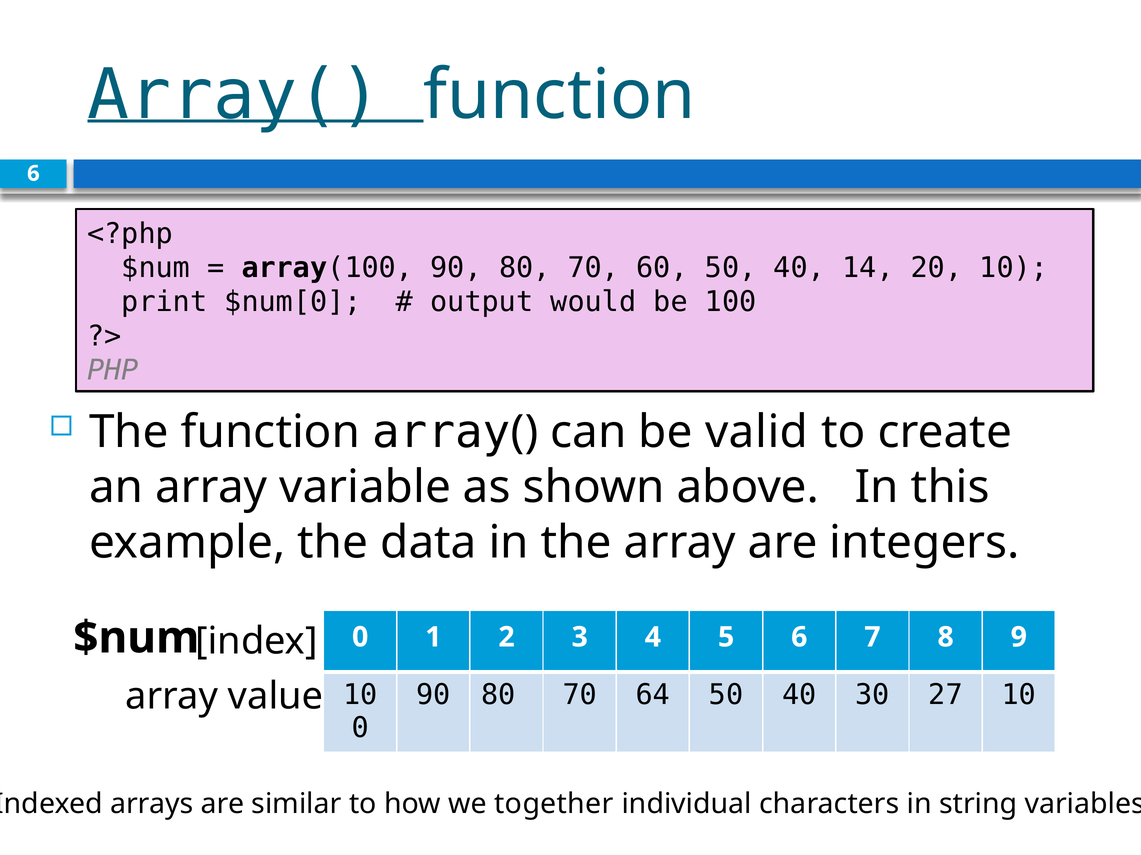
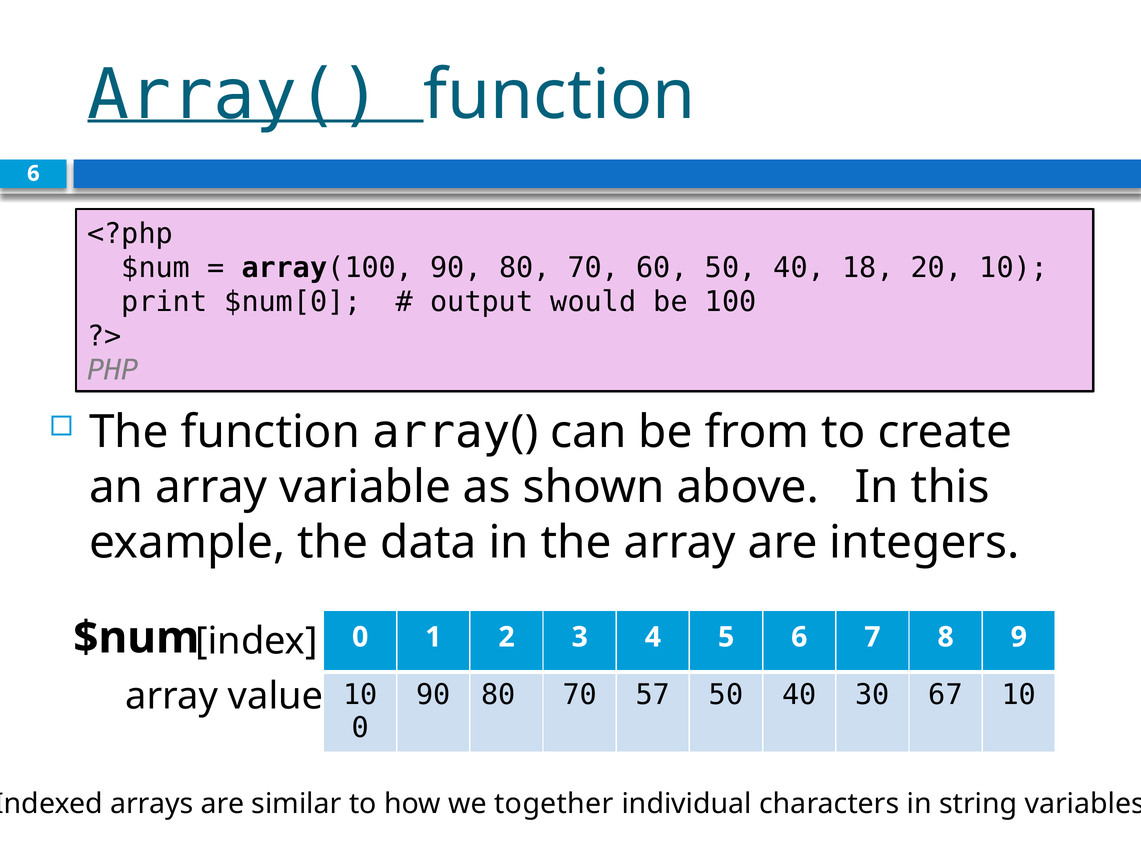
14: 14 -> 18
valid: valid -> from
64: 64 -> 57
27: 27 -> 67
